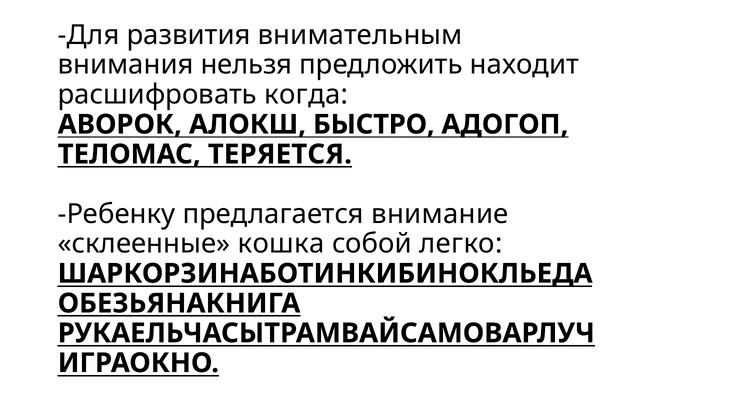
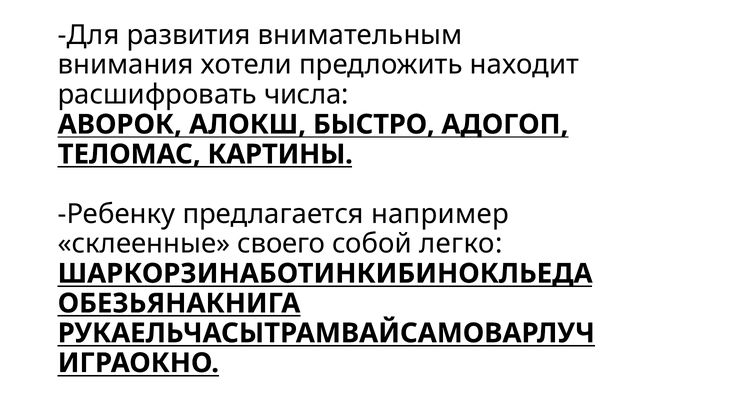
нельзя: нельзя -> хотели
когда: когда -> числа
ТЕРЯЕТСЯ: ТЕРЯЕТСЯ -> КАРТИНЫ
внимание: внимание -> например
кошка: кошка -> своего
